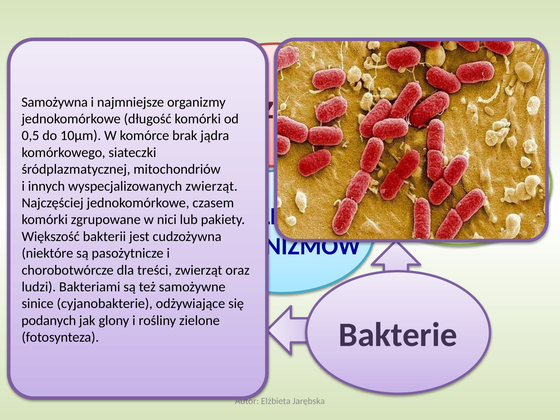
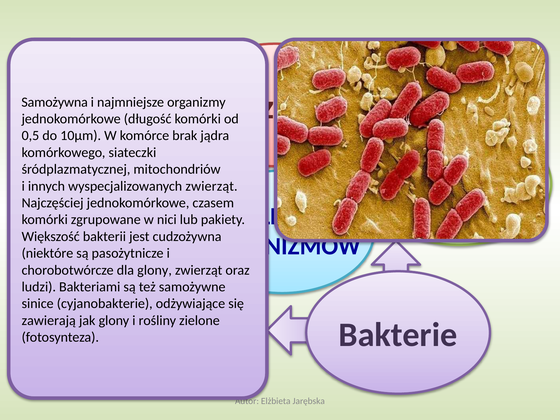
dla treści: treści -> glony
podanych: podanych -> zawierają
